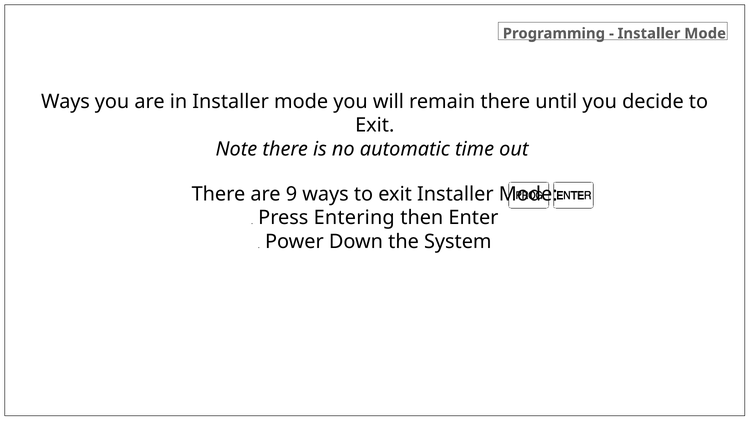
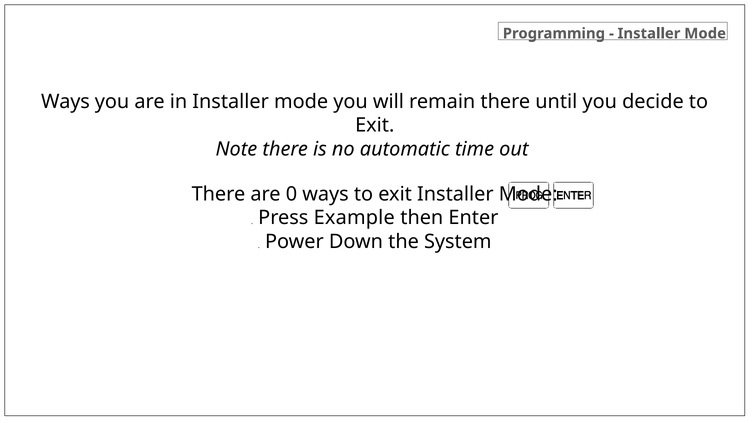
9: 9 -> 0
Entering: Entering -> Example
